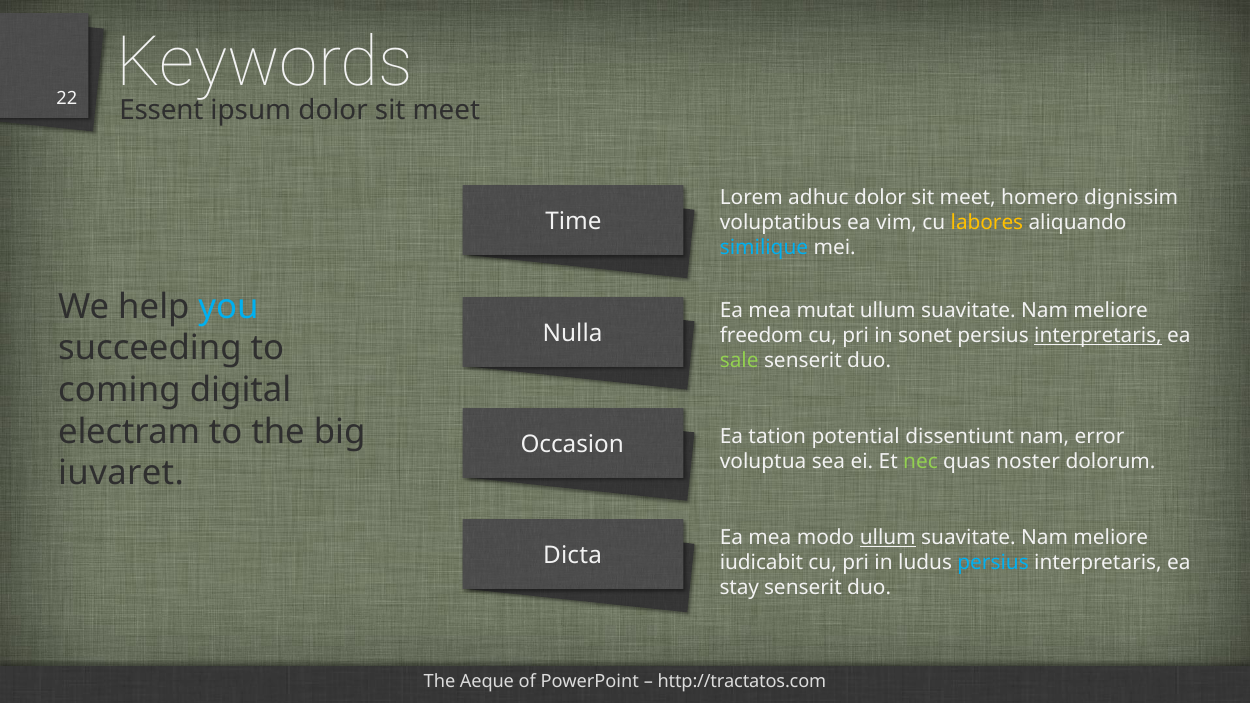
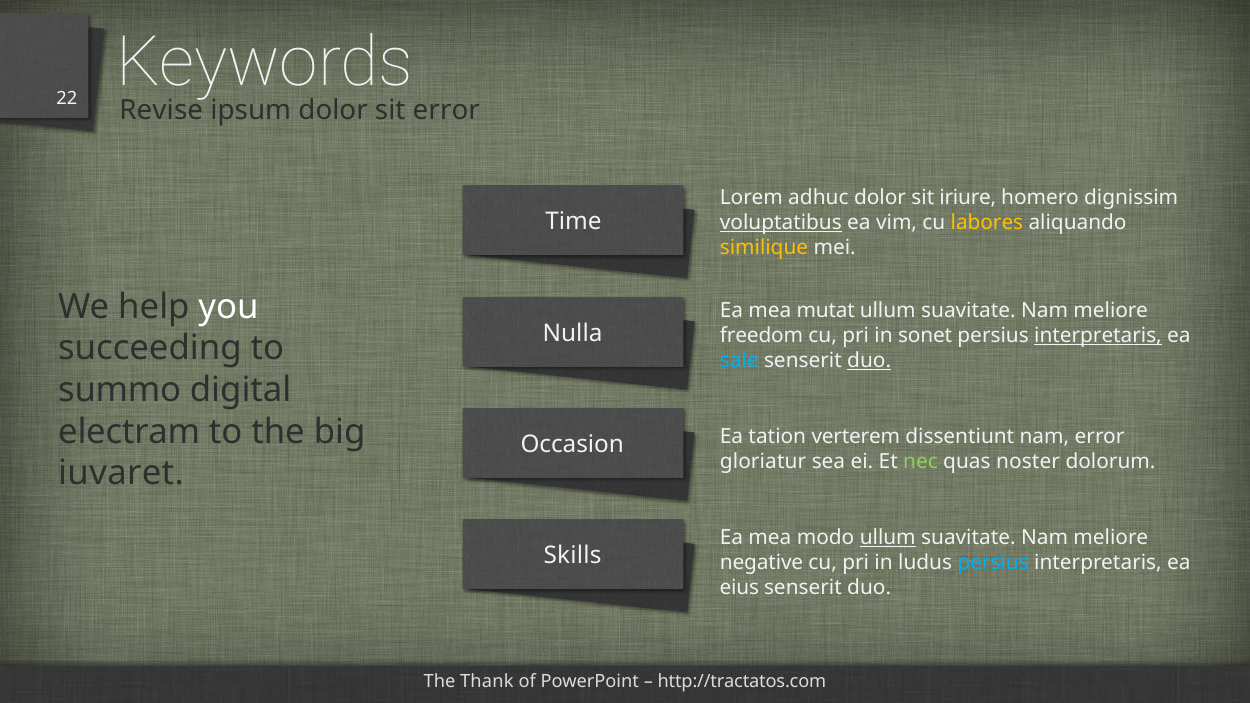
Essent: Essent -> Revise
ipsum dolor sit meet: meet -> error
meet at (968, 197): meet -> iriure
voluptatibus underline: none -> present
similique colour: light blue -> yellow
you colour: light blue -> white
sale colour: light green -> light blue
duo at (869, 360) underline: none -> present
coming: coming -> summo
potential: potential -> verterem
voluptua: voluptua -> gloriatur
Dicta: Dicta -> Skills
iudicabit: iudicabit -> negative
stay: stay -> eius
Aeque: Aeque -> Thank
